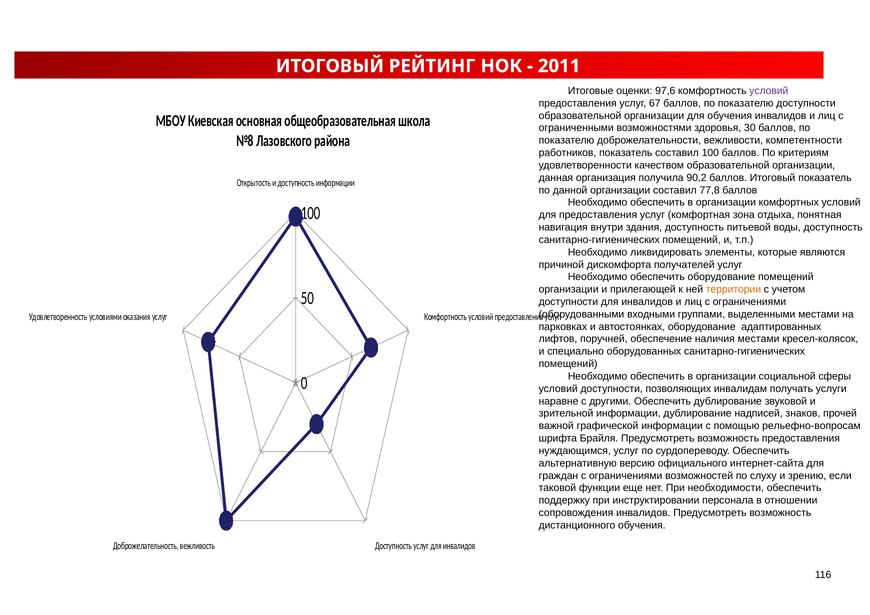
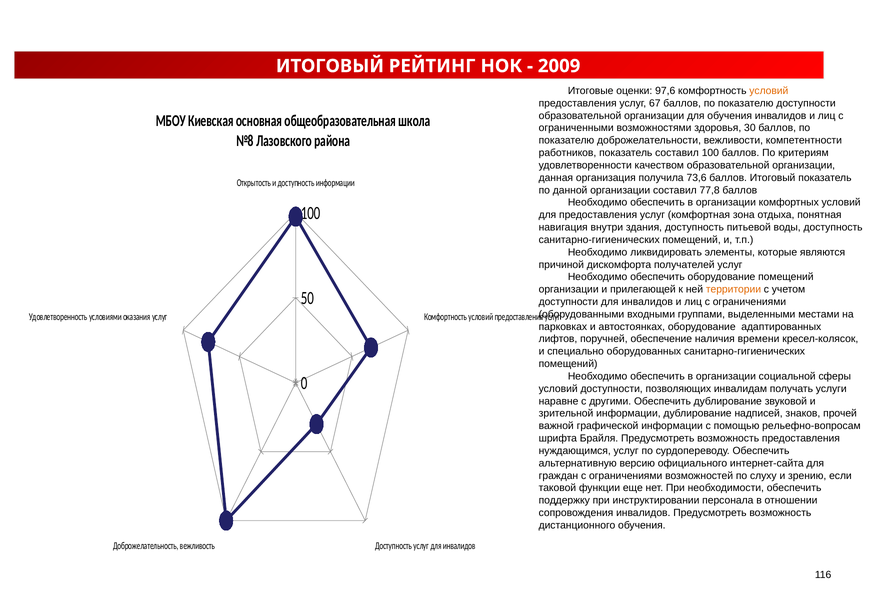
2011: 2011 -> 2009
условий at (769, 91) colour: purple -> orange
90,2: 90,2 -> 73,6
наличия местами: местами -> времени
